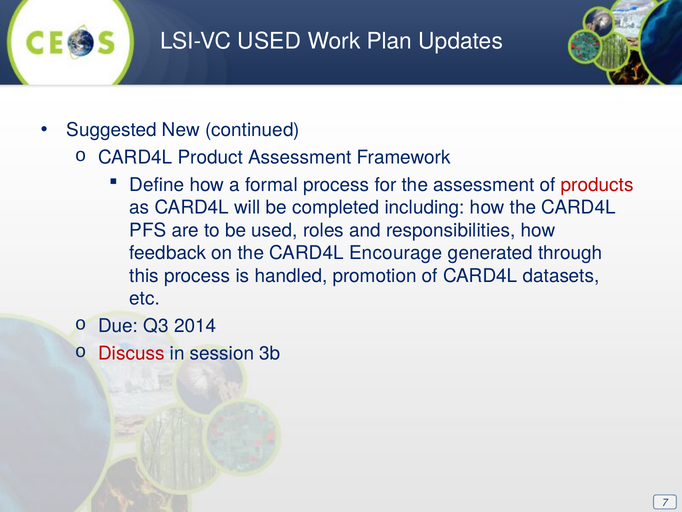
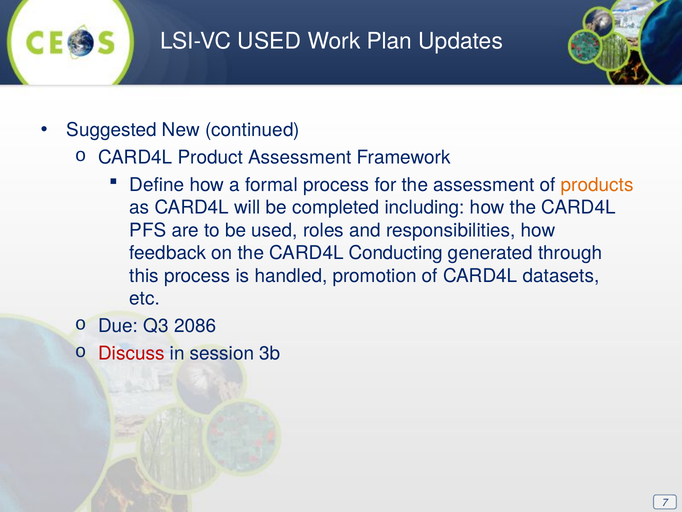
products colour: red -> orange
Encourage: Encourage -> Conducting
2014: 2014 -> 2086
